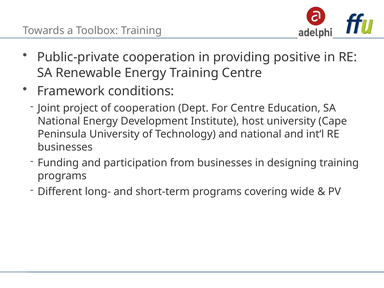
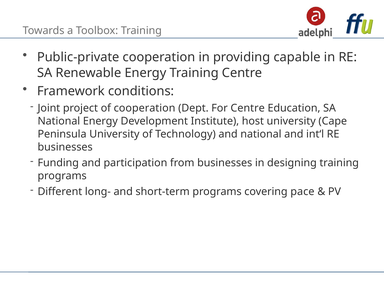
positive: positive -> capable
wide: wide -> pace
